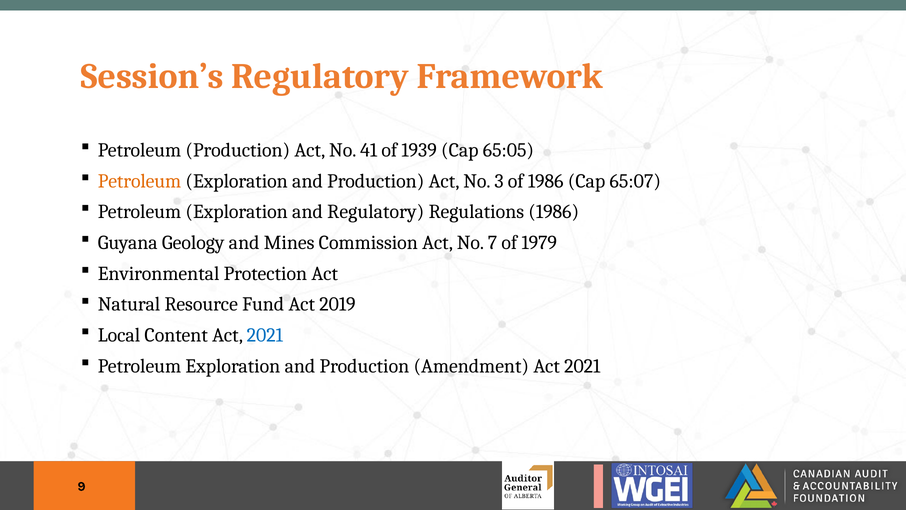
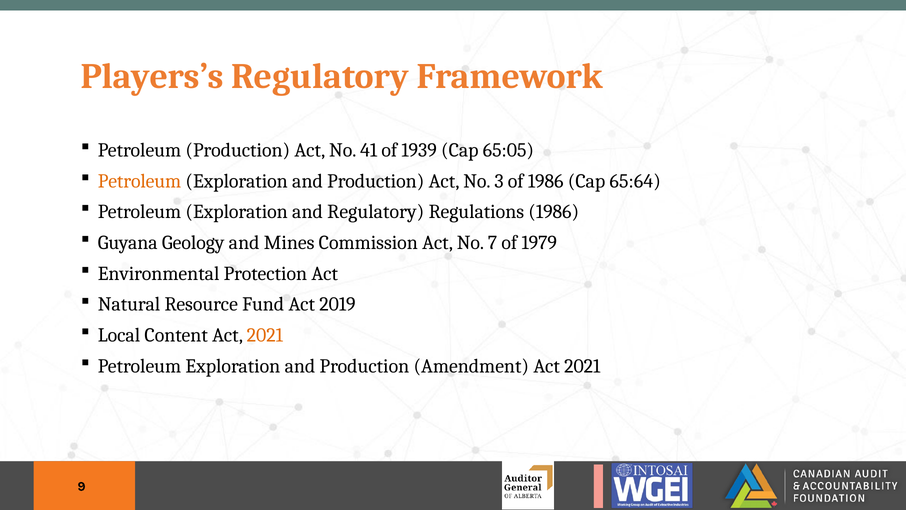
Session’s: Session’s -> Players’s
65:07: 65:07 -> 65:64
2021 at (265, 335) colour: blue -> orange
